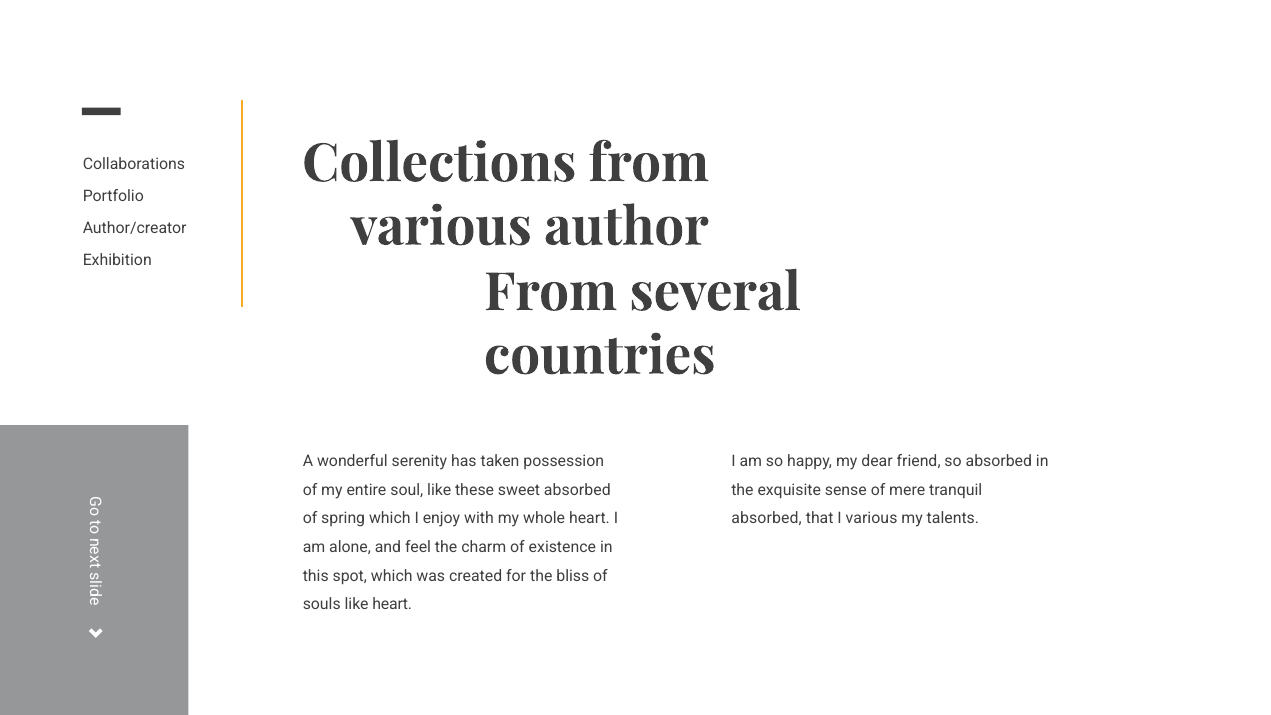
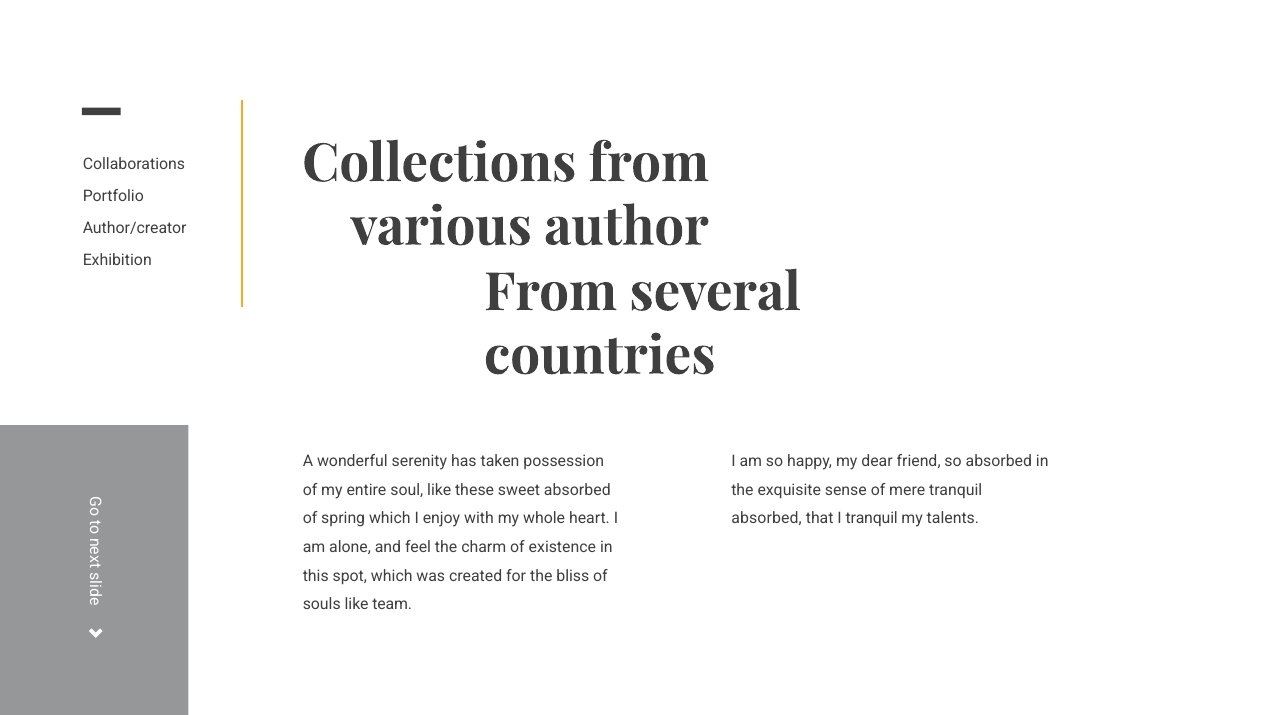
I various: various -> tranquil
like heart: heart -> team
